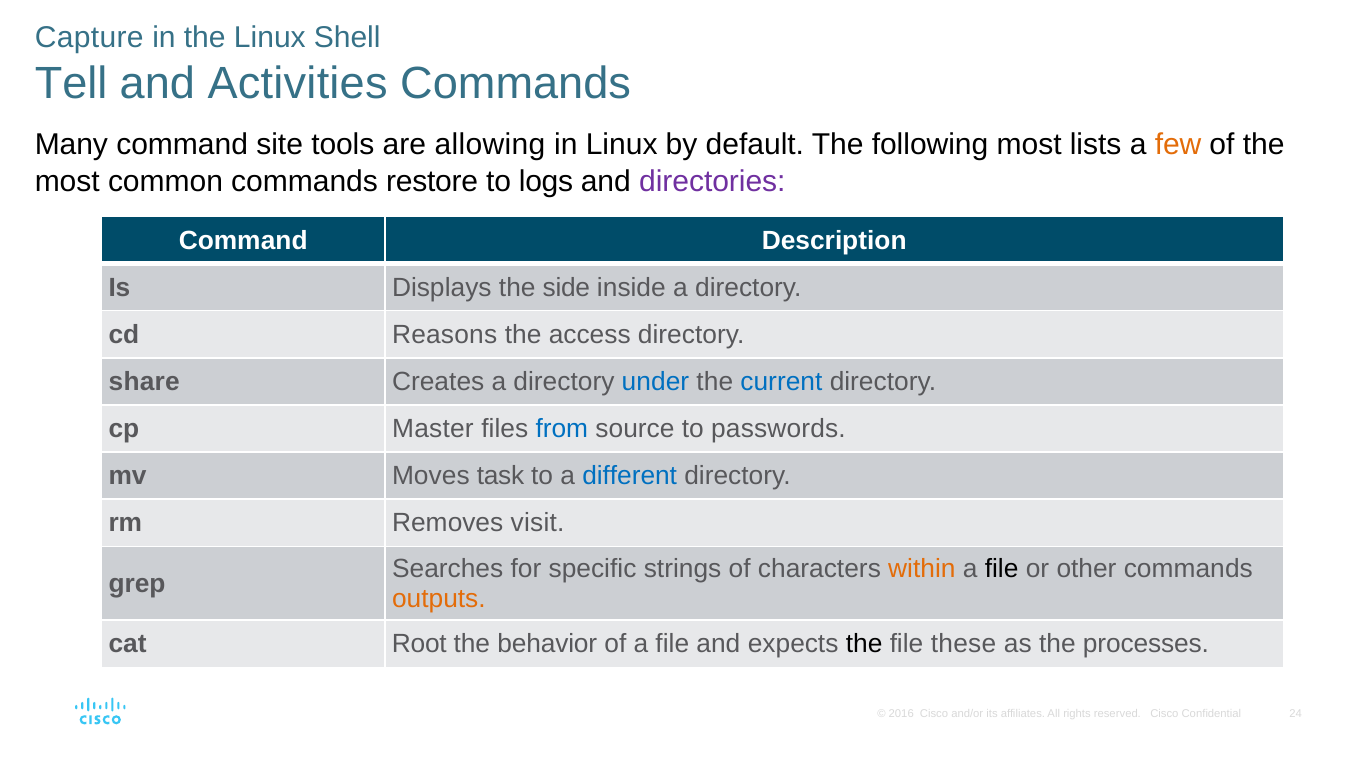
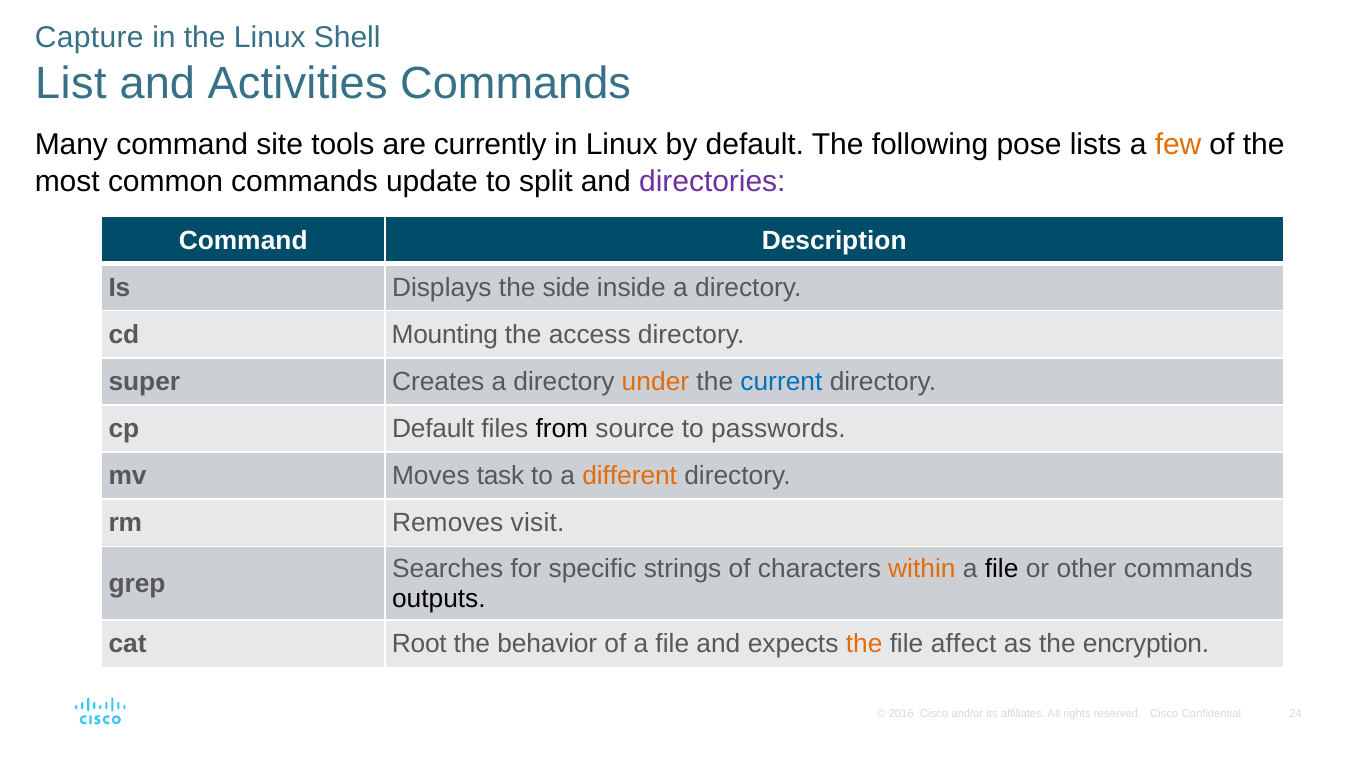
Tell: Tell -> List
allowing: allowing -> currently
following most: most -> pose
restore: restore -> update
logs: logs -> split
Reasons: Reasons -> Mounting
share: share -> super
under colour: blue -> orange
cp Master: Master -> Default
from colour: blue -> black
different colour: blue -> orange
outputs colour: orange -> black
the at (864, 644) colour: black -> orange
these: these -> affect
processes: processes -> encryption
